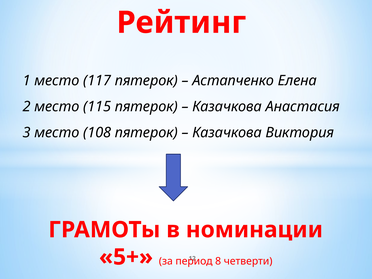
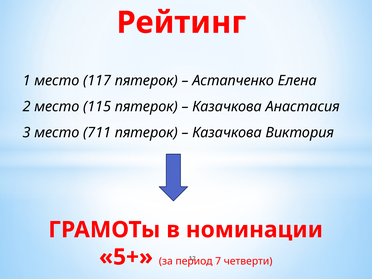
108: 108 -> 711
8: 8 -> 7
